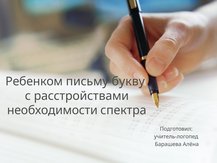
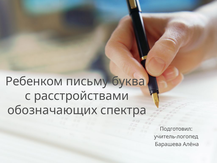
букву: букву -> буква
необходимости: необходимости -> обозначающих
